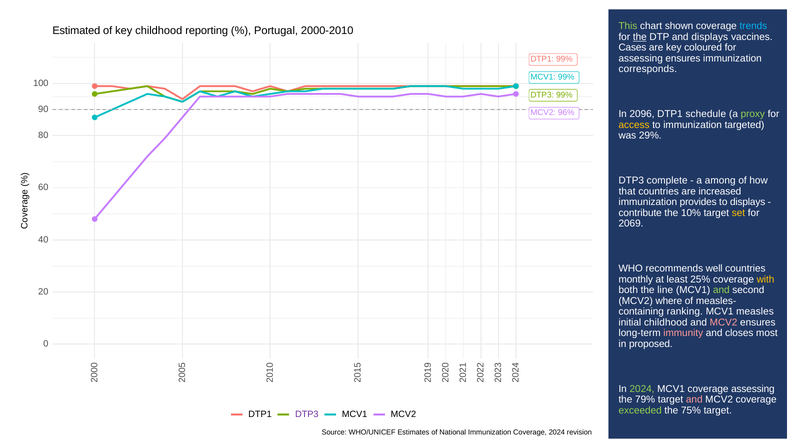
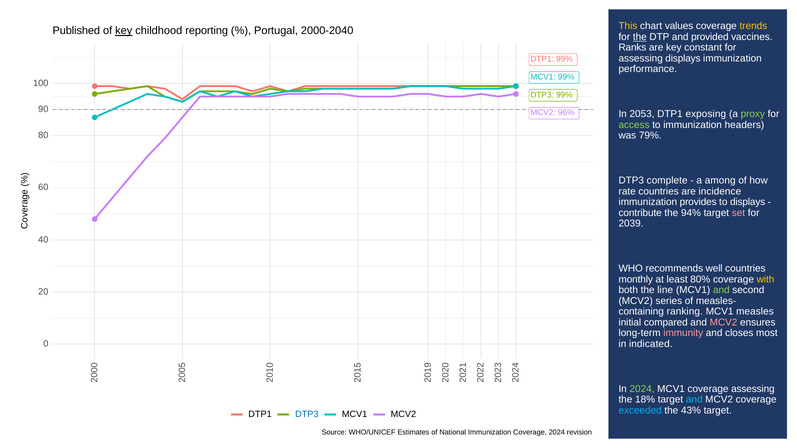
This colour: light green -> yellow
shown: shown -> values
trends colour: light blue -> yellow
Estimated: Estimated -> Published
key at (124, 31) underline: none -> present
2000-2010: 2000-2010 -> 2000-2040
and displays: displays -> provided
Cases: Cases -> Ranks
coloured: coloured -> constant
assessing ensures: ensures -> displays
corresponds: corresponds -> performance
2096: 2096 -> 2053
schedule: schedule -> exposing
access colour: yellow -> light green
targeted: targeted -> headers
29%: 29% -> 79%
that: that -> rate
are increased: increased -> incidence
10%: 10% -> 94%
set colour: yellow -> pink
2069: 2069 -> 2039
25%: 25% -> 80%
where: where -> series
initial childhood: childhood -> compared
proposed: proposed -> indicated
79%: 79% -> 18%
and at (694, 400) colour: pink -> light blue
exceeded colour: light green -> light blue
75%: 75% -> 43%
DTP3 at (307, 414) colour: purple -> blue
